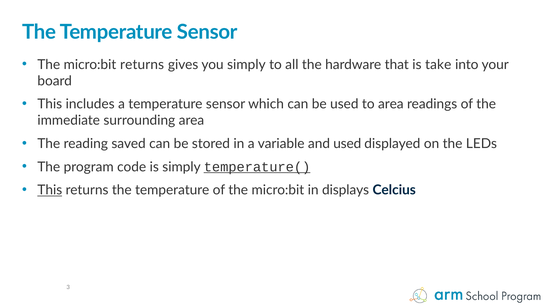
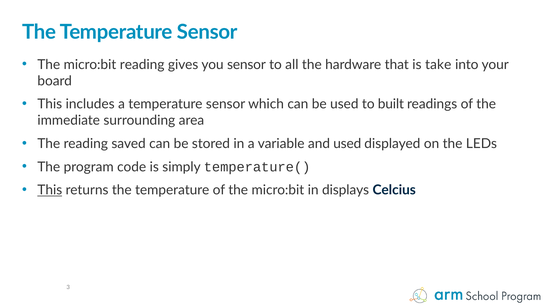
micro:bit returns: returns -> reading
you simply: simply -> sensor
to area: area -> built
temperature( underline: present -> none
